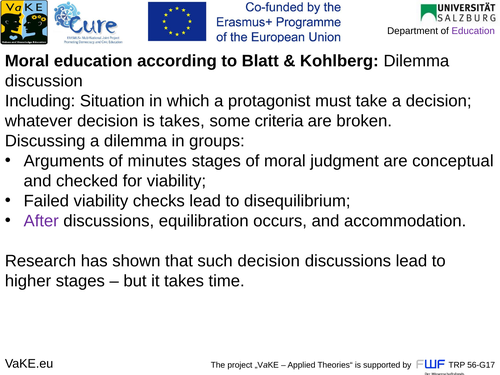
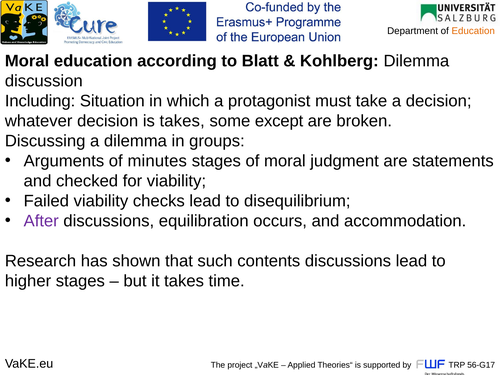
Education at (473, 31) colour: purple -> orange
criteria: criteria -> except
conceptual: conceptual -> statements
such decision: decision -> contents
